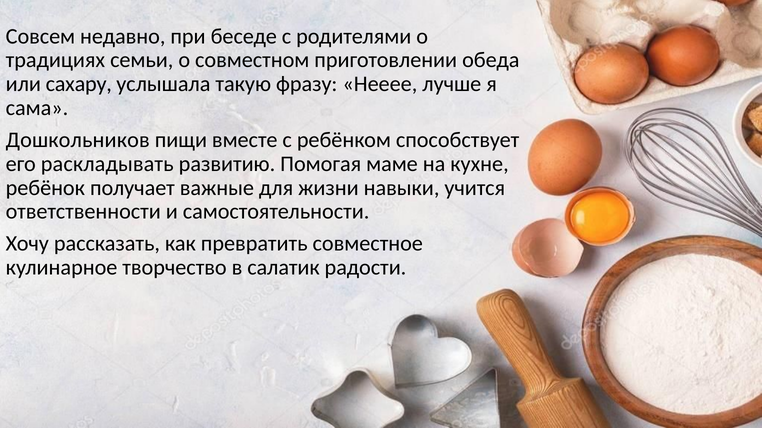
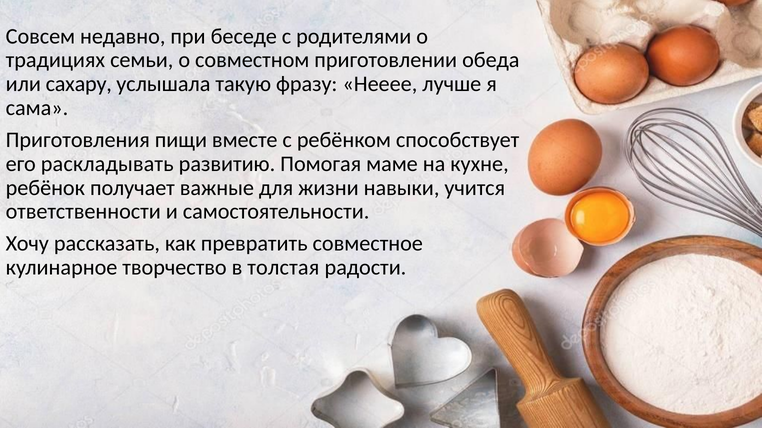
Дошкольников: Дошкольников -> Приготовления
салатик: салатик -> толстая
